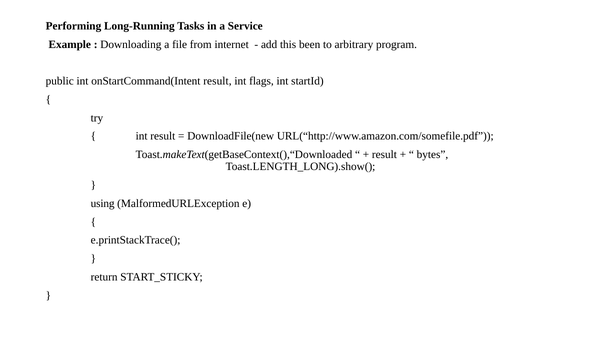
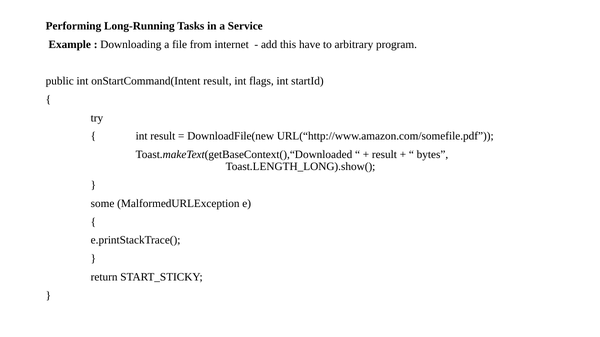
been: been -> have
using: using -> some
